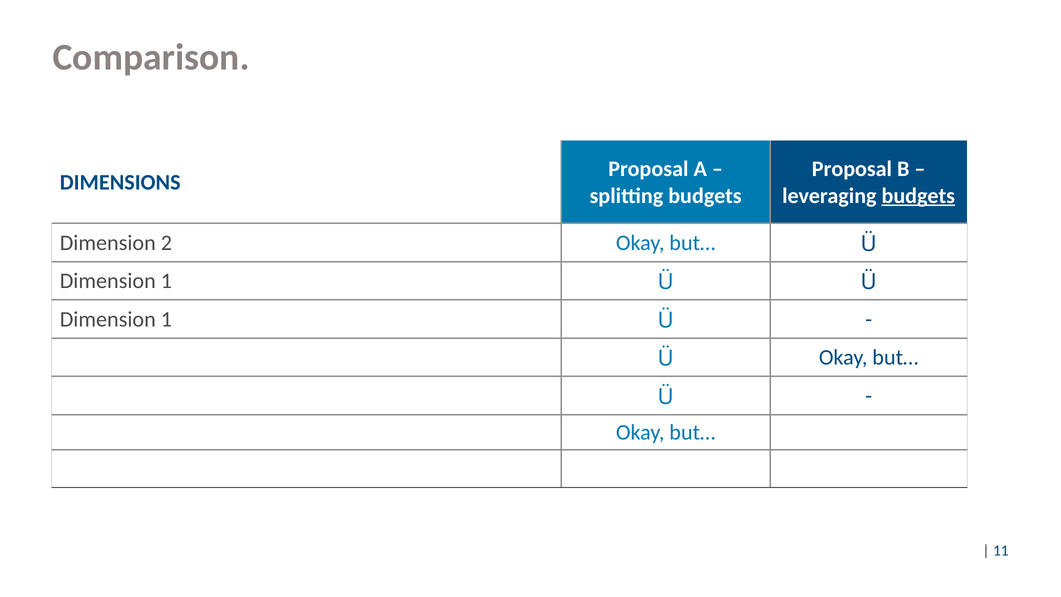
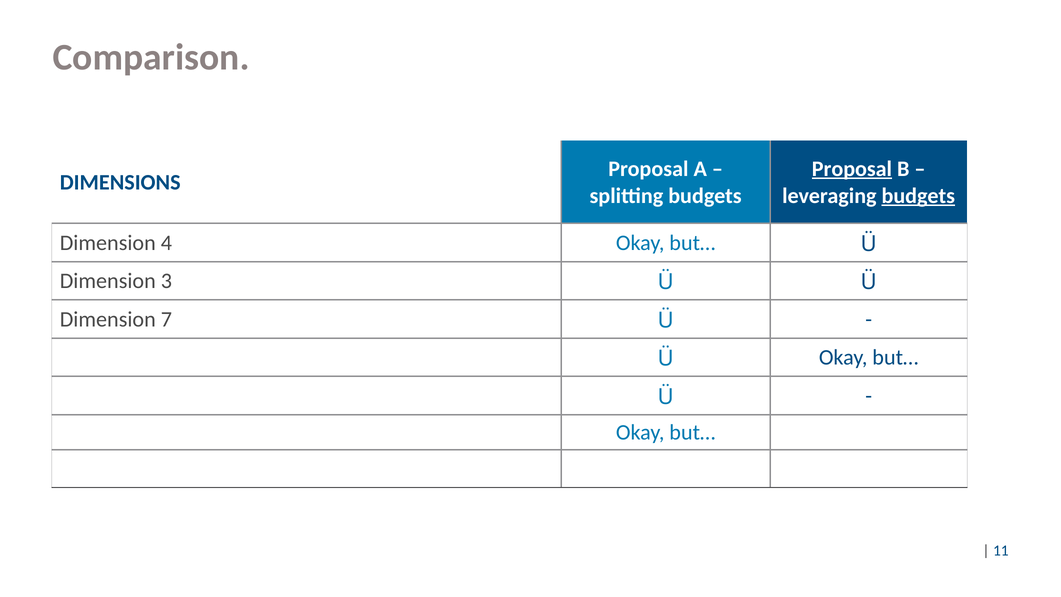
Proposal at (852, 169) underline: none -> present
2: 2 -> 4
1 at (166, 281): 1 -> 3
1 at (166, 319): 1 -> 7
